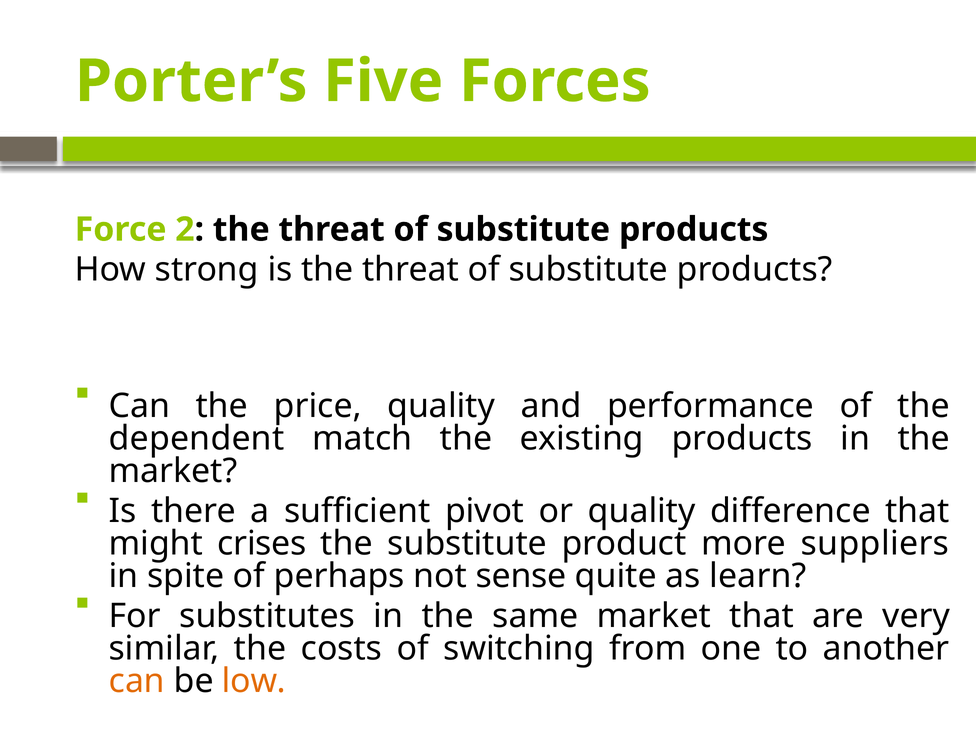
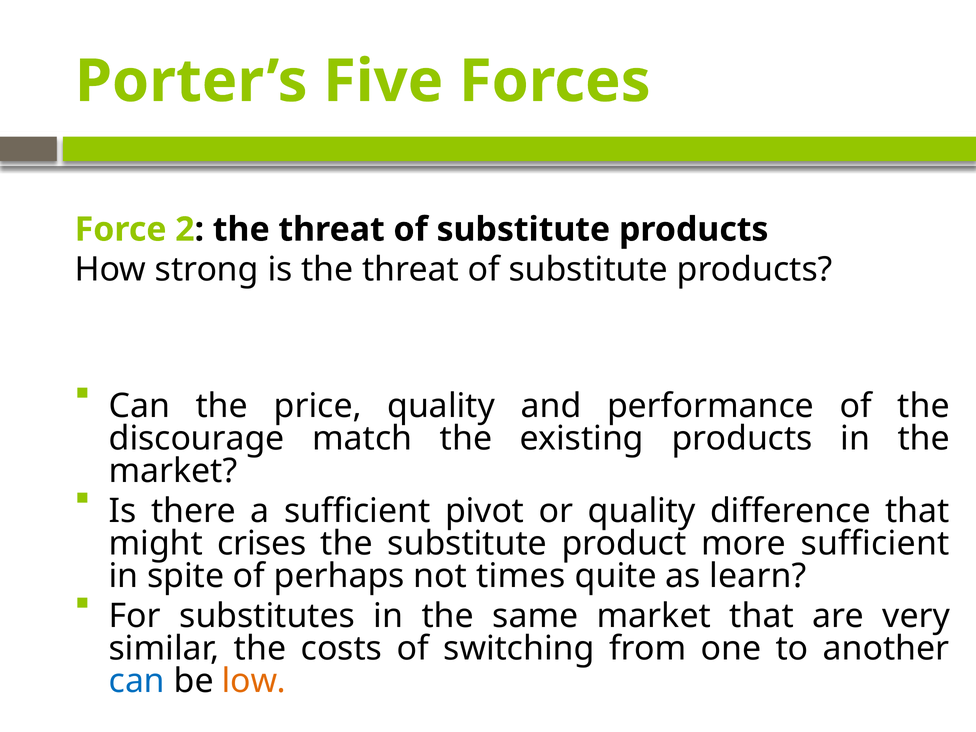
dependent: dependent -> discourage
more suppliers: suppliers -> sufficient
sense: sense -> times
can at (137, 681) colour: orange -> blue
